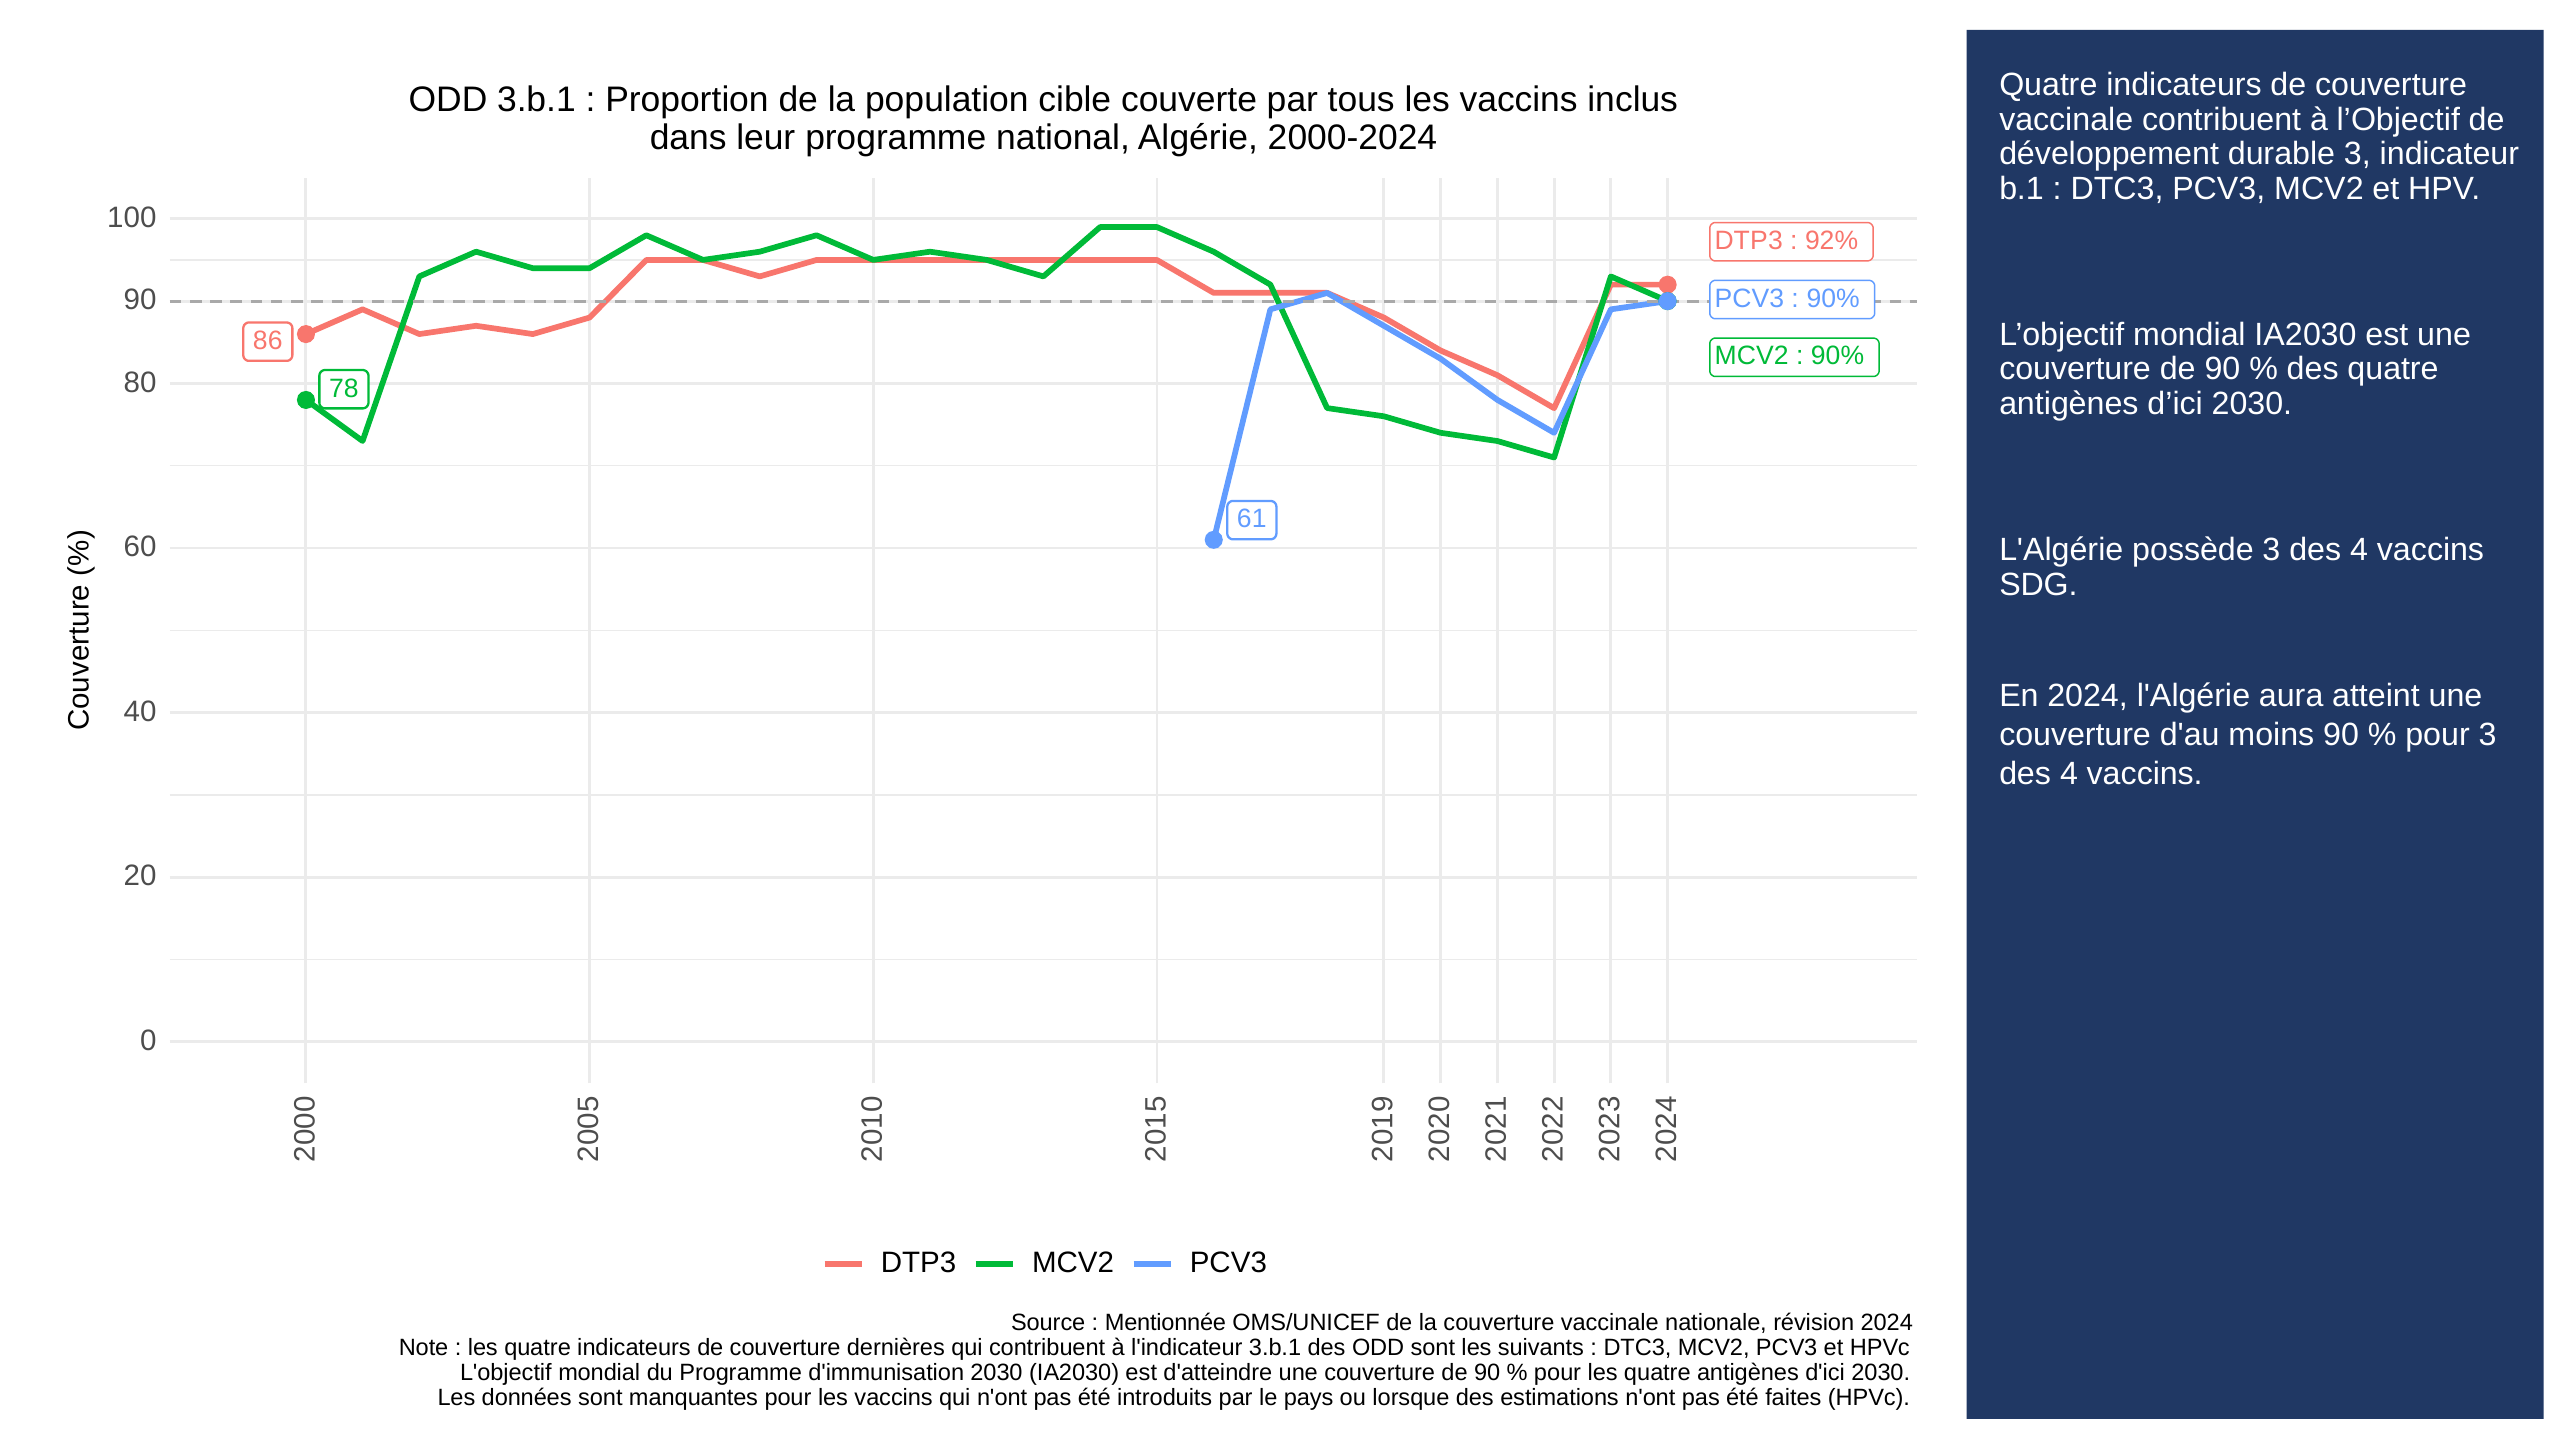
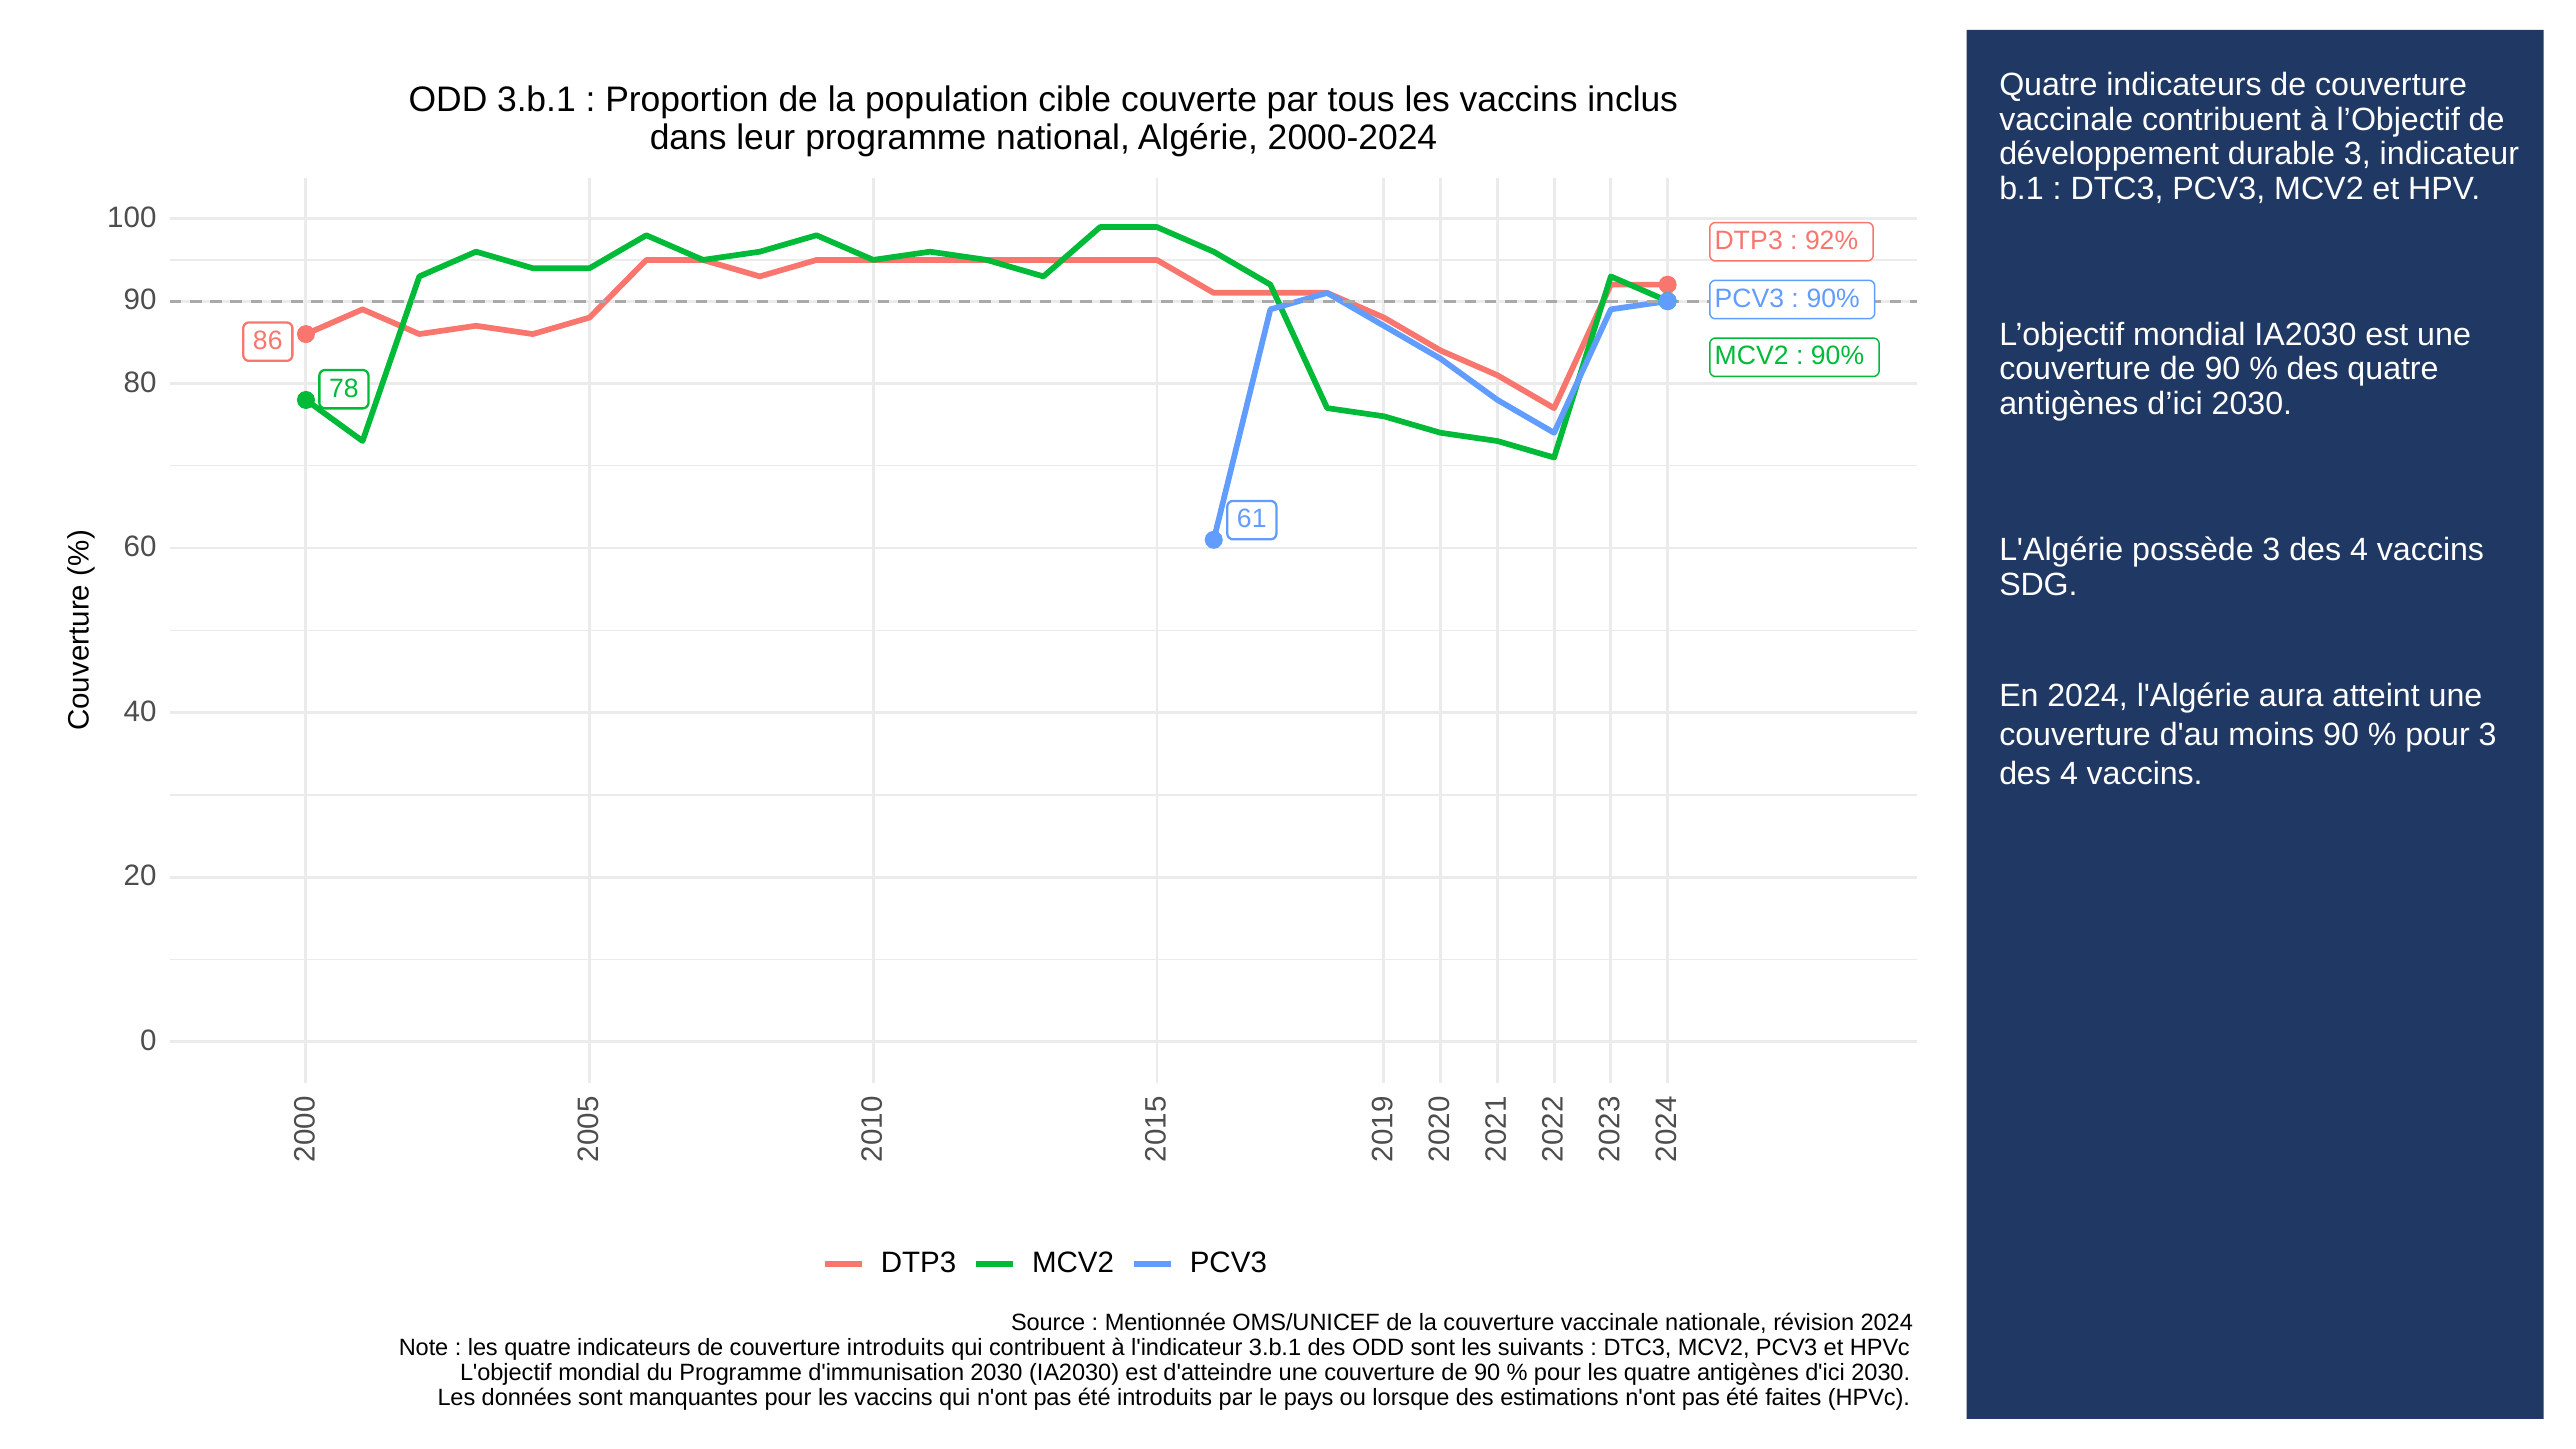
couverture dernières: dernières -> introduits
